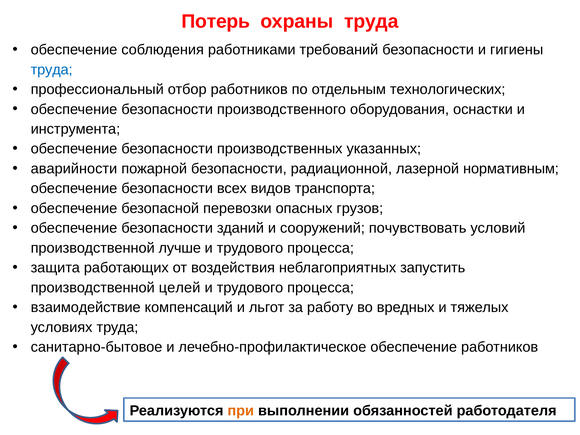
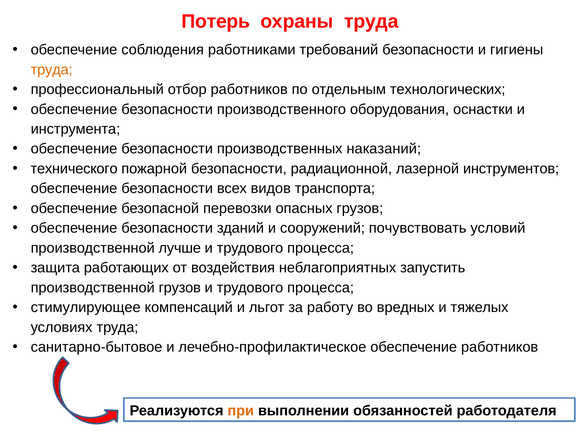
труда at (52, 70) colour: blue -> orange
указанных: указанных -> наказаний
аварийности: аварийности -> технического
нормативным: нормативным -> инструментов
производственной целей: целей -> грузов
взаимодействие: взаимодействие -> стимулирующее
